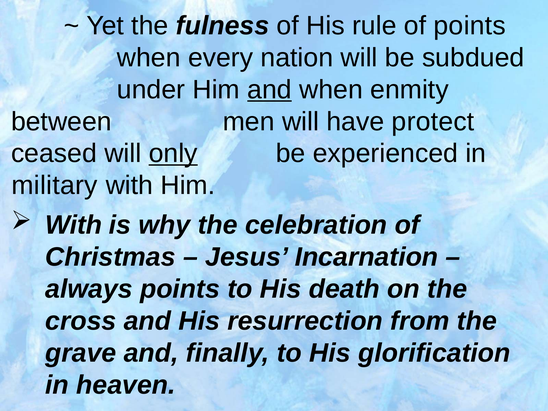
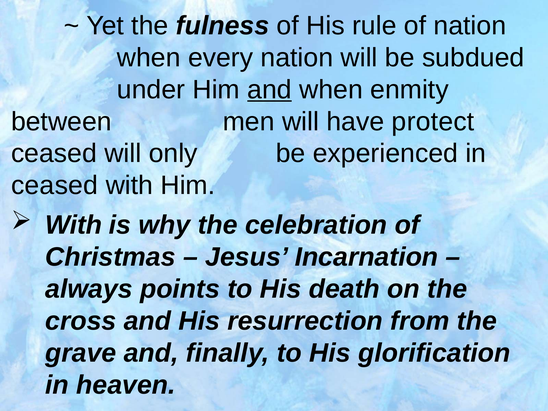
of points: points -> nation
only underline: present -> none
military at (55, 185): military -> ceased
